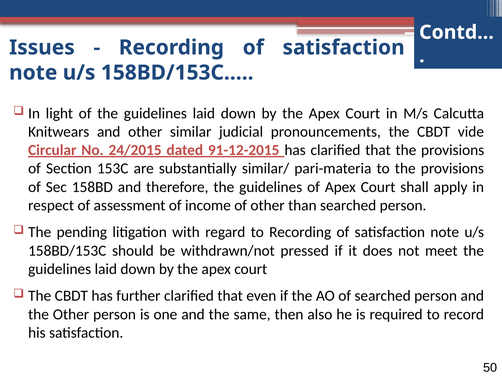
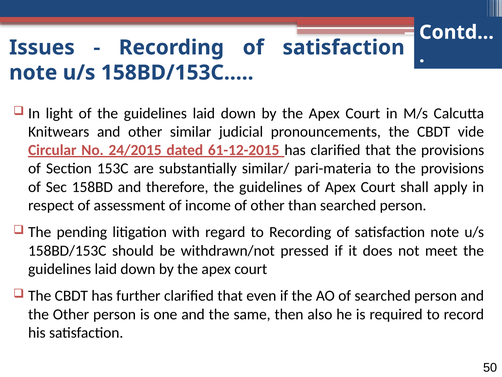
91-12-2015: 91-12-2015 -> 61-12-2015
